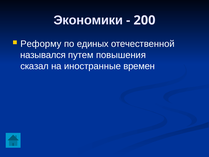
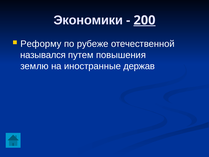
200 underline: none -> present
единых: единых -> рубеже
сказал: сказал -> землю
времен: времен -> держав
